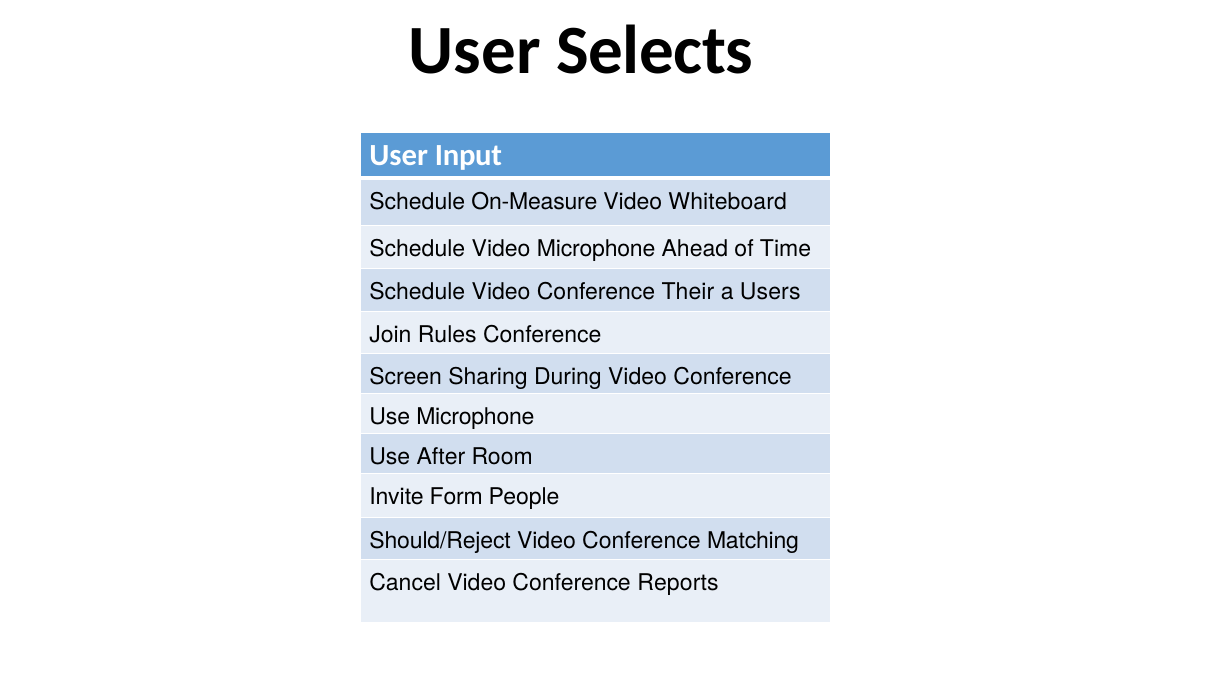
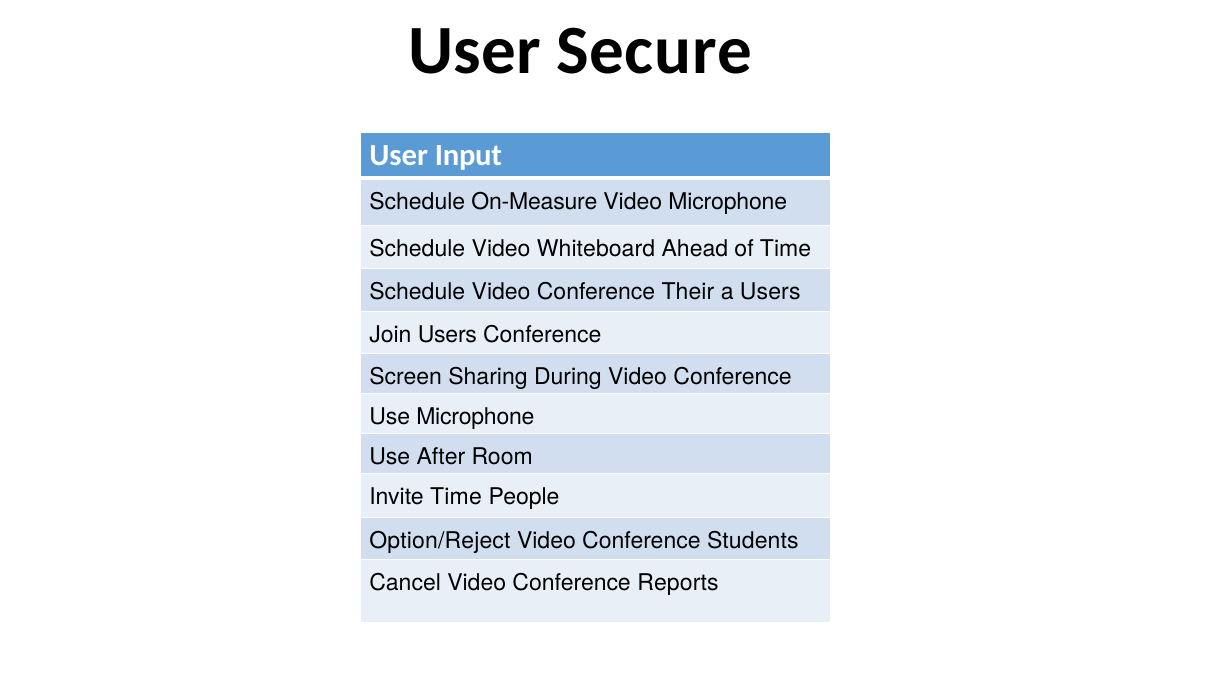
Selects: Selects -> Secure
Video Whiteboard: Whiteboard -> Microphone
Video Microphone: Microphone -> Whiteboard
Join Rules: Rules -> Users
Invite Form: Form -> Time
Should/Reject: Should/Reject -> Option/Reject
Matching: Matching -> Students
